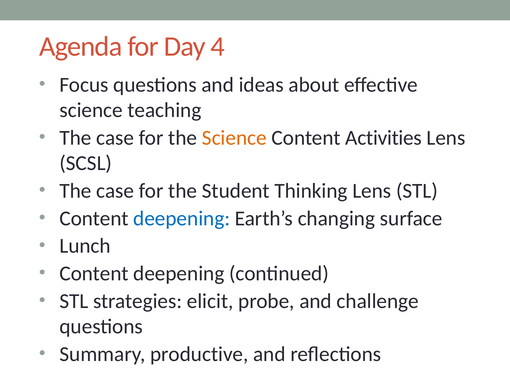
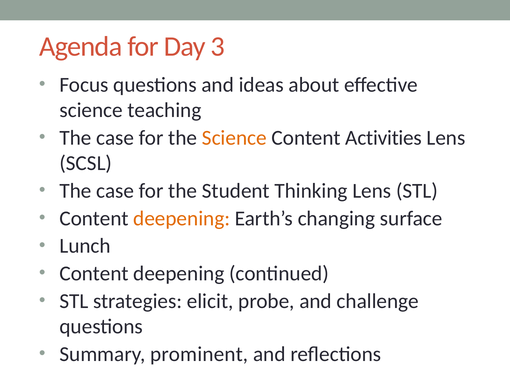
4: 4 -> 3
deepening at (182, 219) colour: blue -> orange
productive: productive -> prominent
